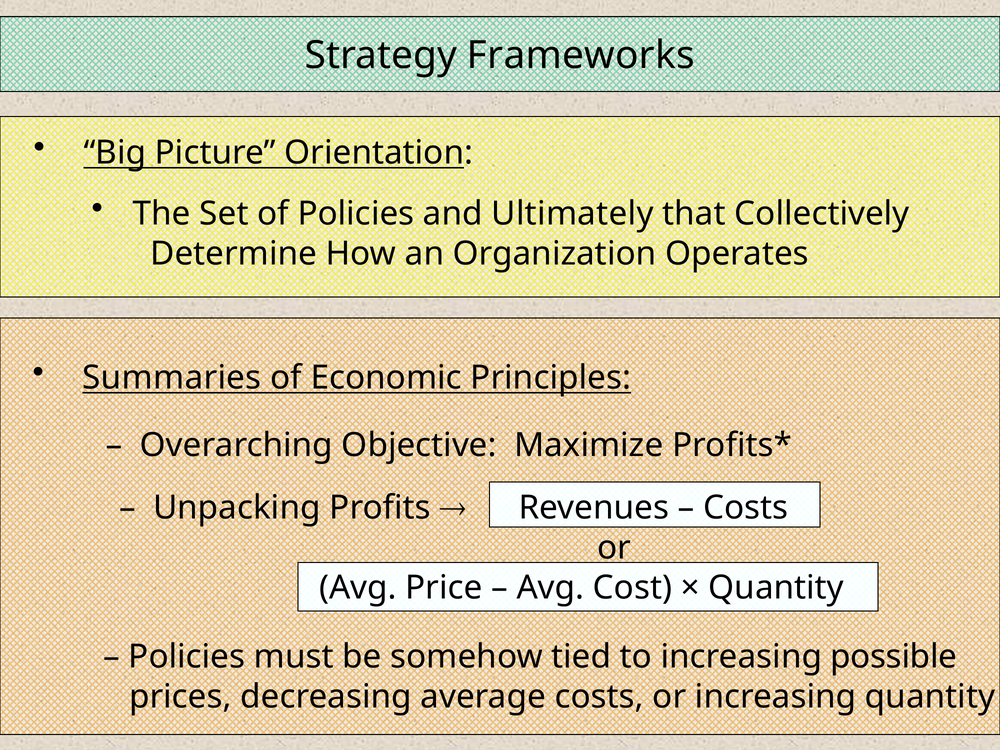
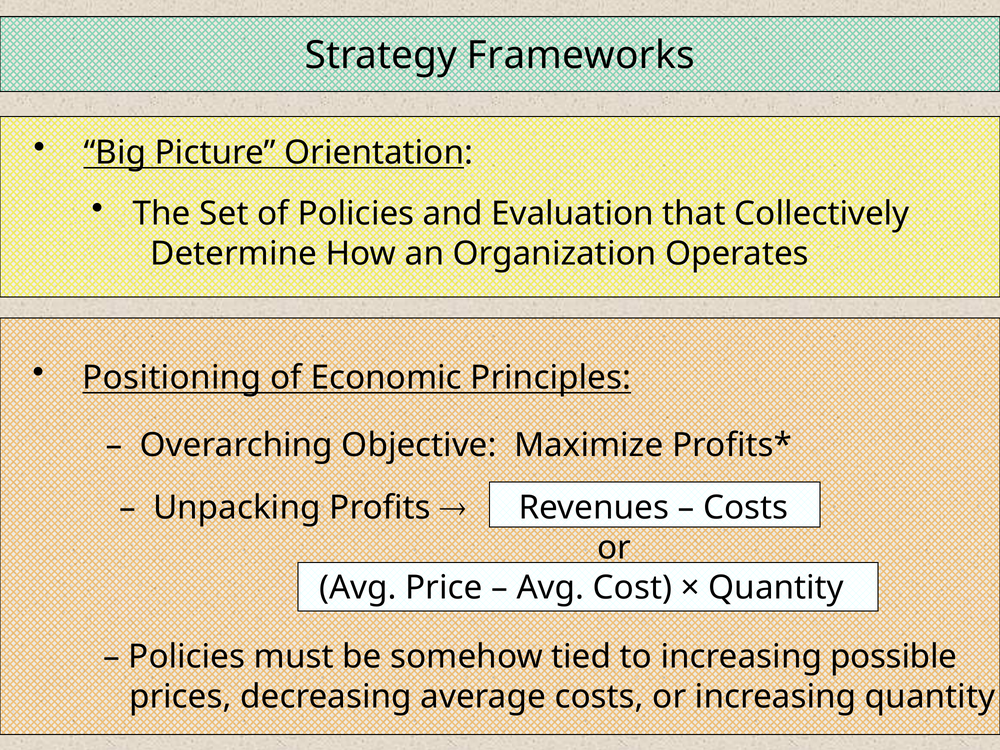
Ultimately: Ultimately -> Evaluation
Summaries: Summaries -> Positioning
